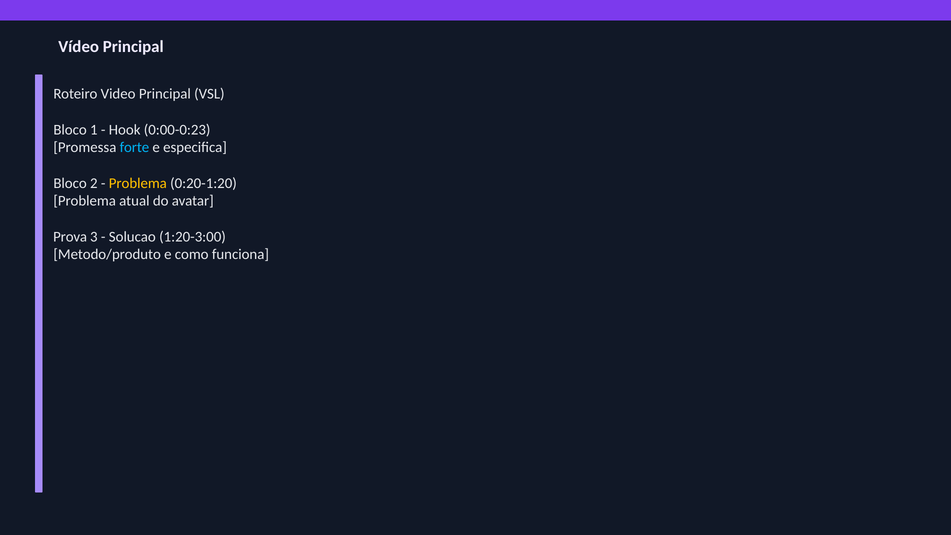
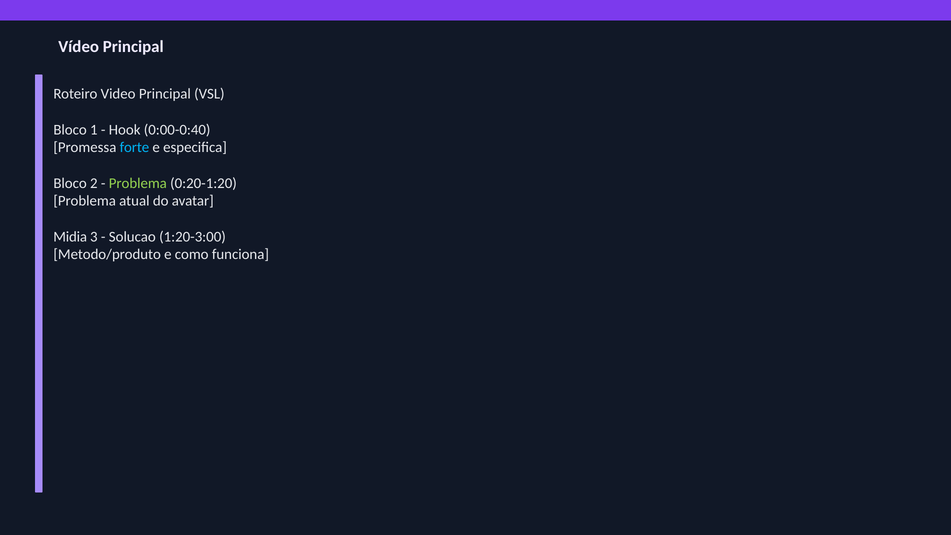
0:00-0:23: 0:00-0:23 -> 0:00-0:40
Problema at (138, 183) colour: yellow -> light green
Prova: Prova -> Midia
